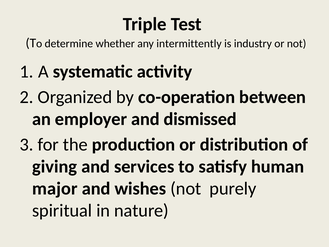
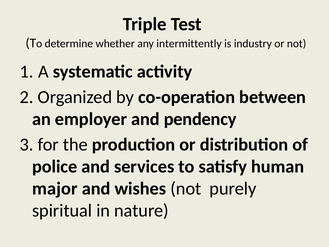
dismissed: dismissed -> pendency
giving: giving -> police
